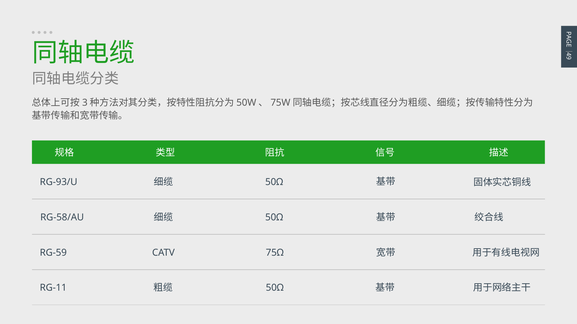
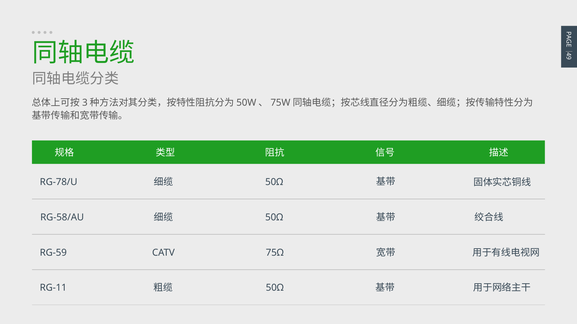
RG-93/U: RG-93/U -> RG-78/U
